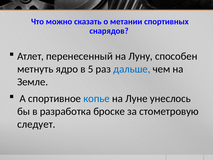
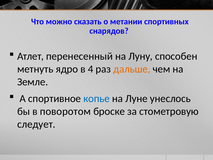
5: 5 -> 4
дальше colour: blue -> orange
разработка: разработка -> поворотом
